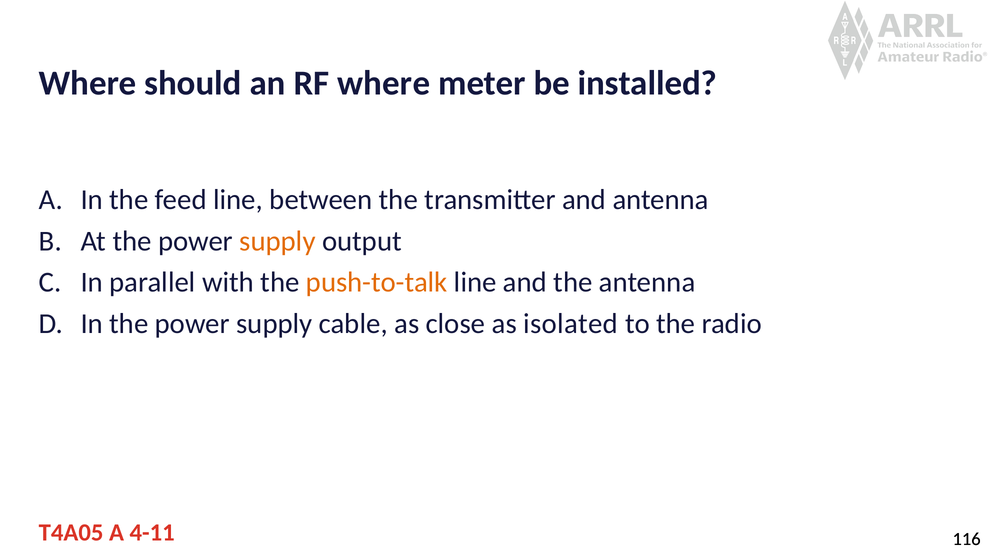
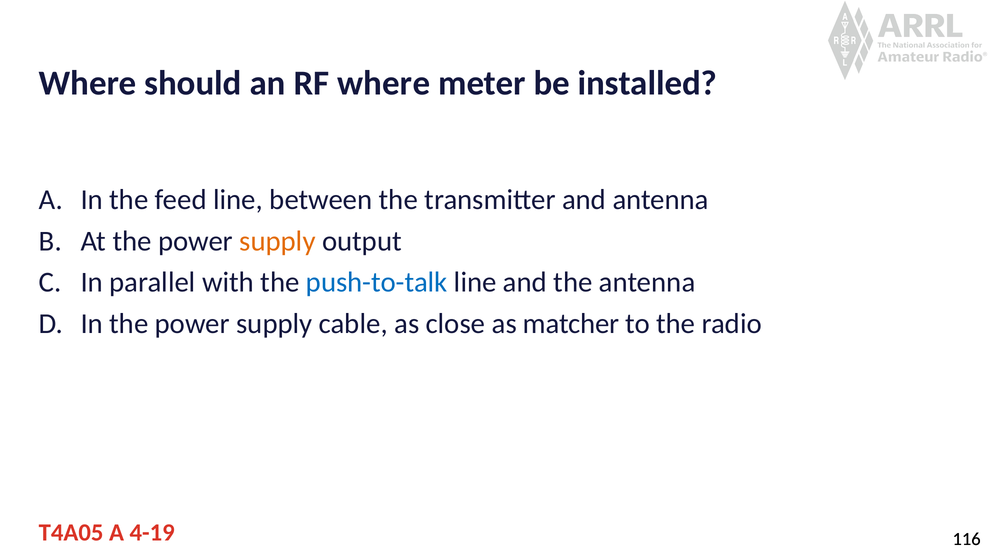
push-to-talk colour: orange -> blue
isolated: isolated -> matcher
4-11: 4-11 -> 4-19
